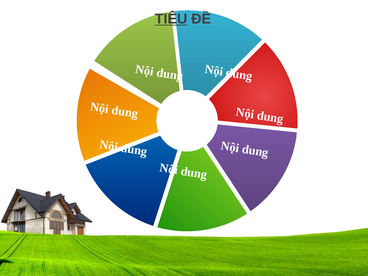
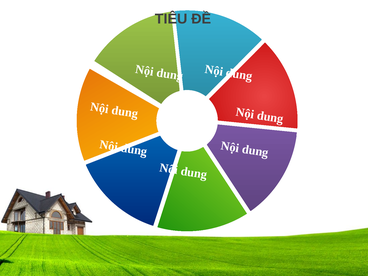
TIÊU underline: present -> none
